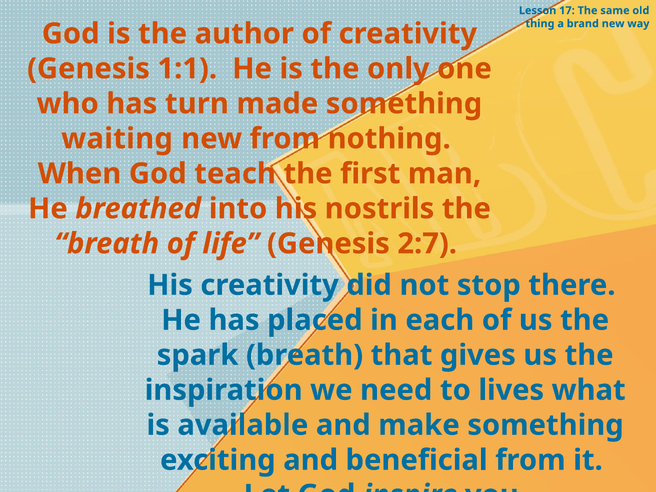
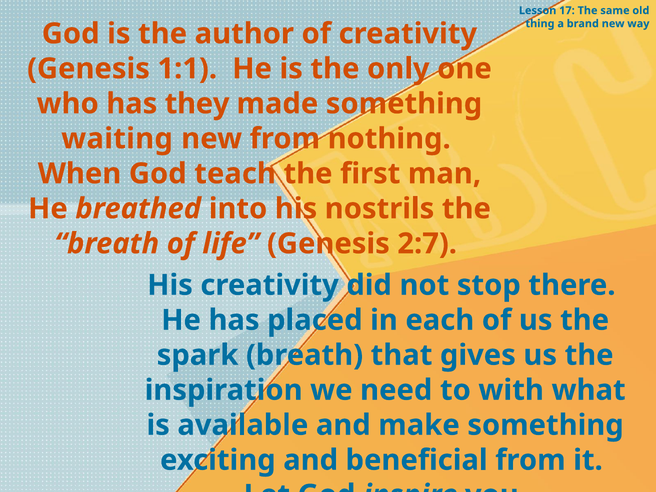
turn: turn -> they
lives: lives -> with
